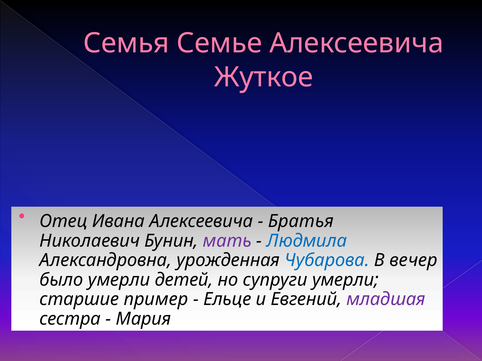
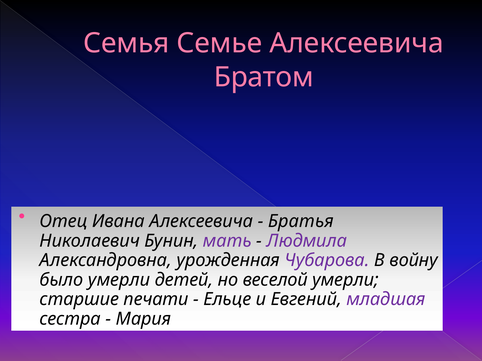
Жуткое: Жуткое -> Братом
Людмила colour: blue -> purple
Чубарова colour: blue -> purple
вечер: вечер -> войну
супруги: супруги -> веселой
пример: пример -> печати
